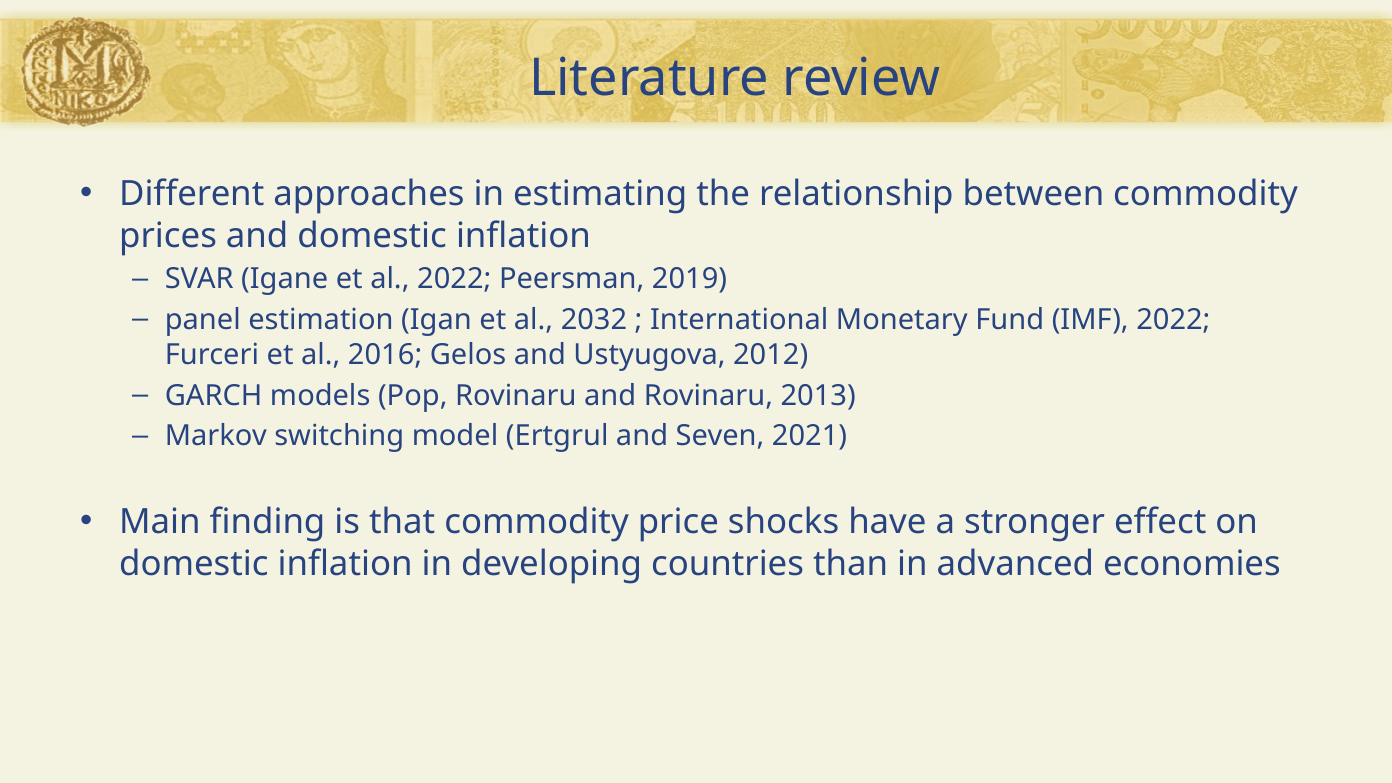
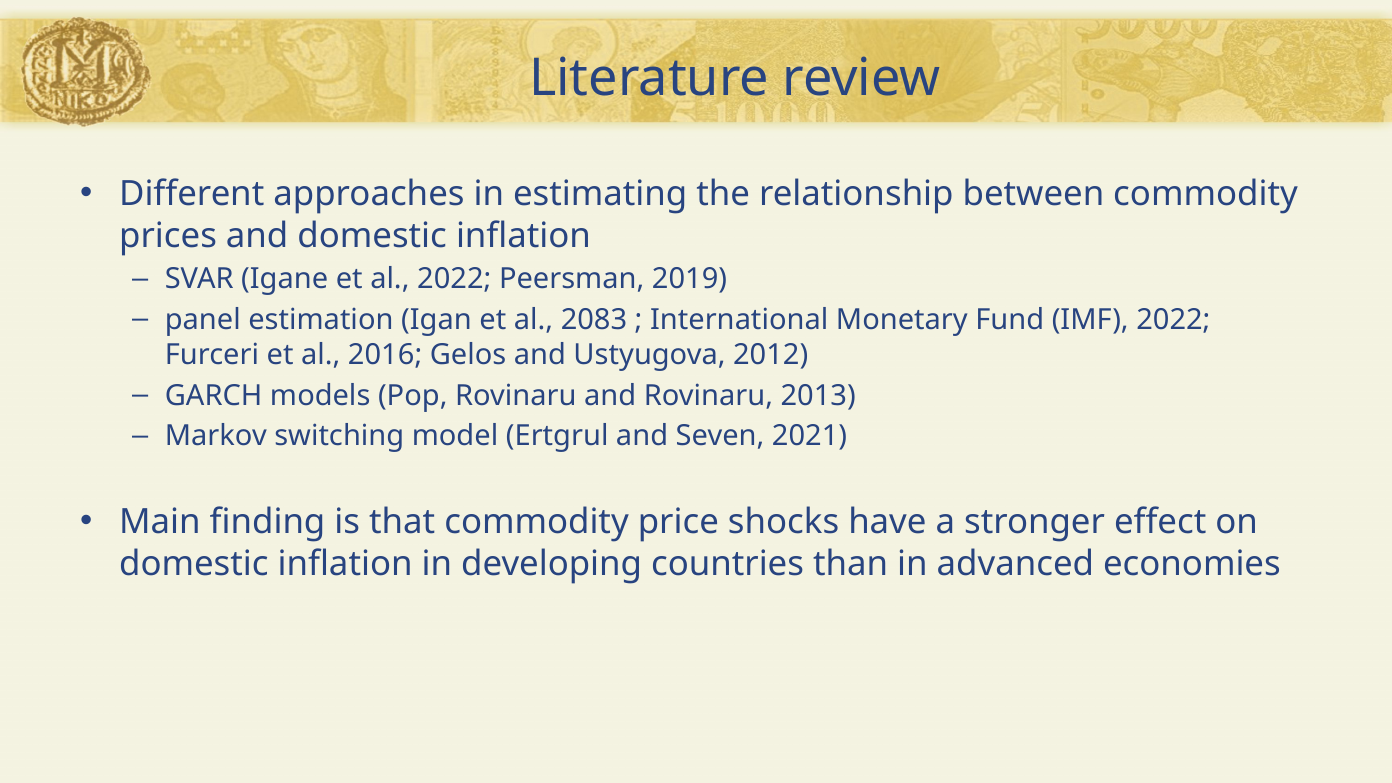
2032: 2032 -> 2083
